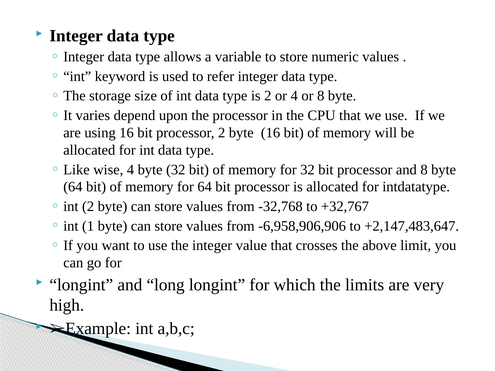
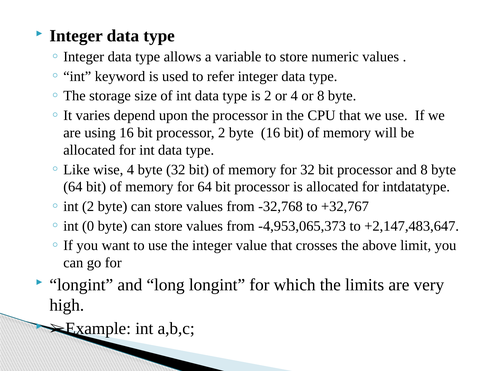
1: 1 -> 0
-6,958,906,906: -6,958,906,906 -> -4,953,065,373
